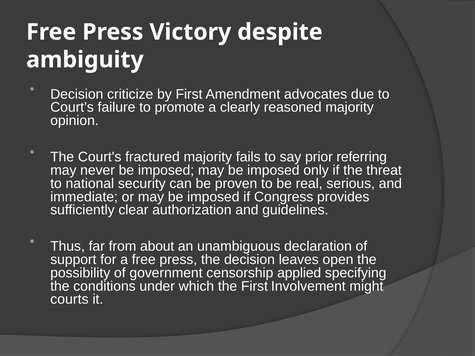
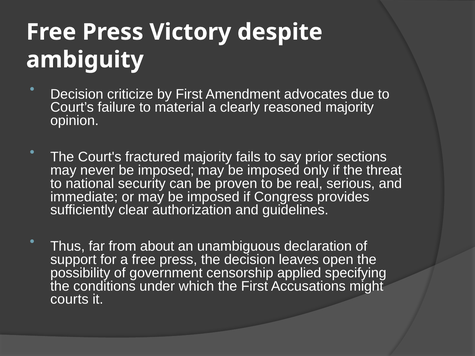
promote: promote -> material
referring: referring -> sections
Involvement: Involvement -> Accusations
